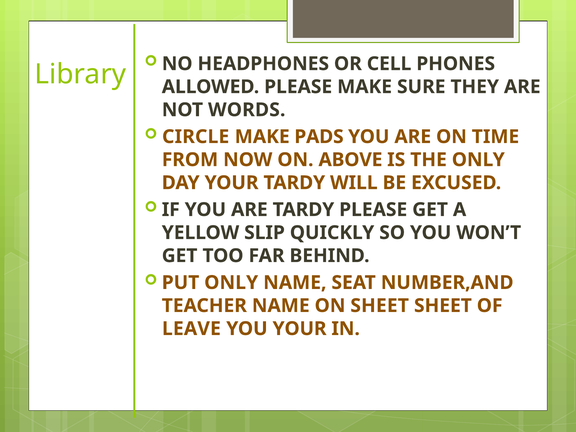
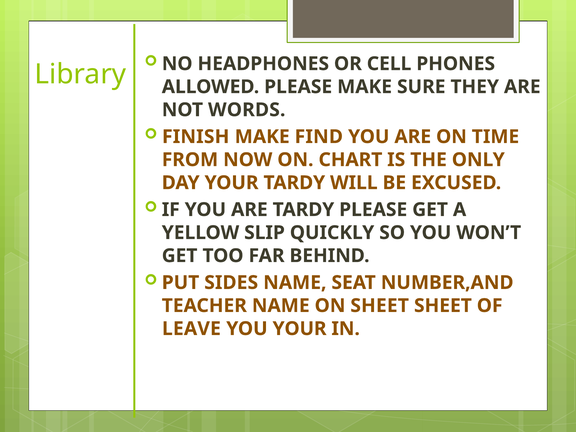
CIRCLE: CIRCLE -> FINISH
PADS: PADS -> FIND
ABOVE: ABOVE -> CHART
PUT ONLY: ONLY -> SIDES
